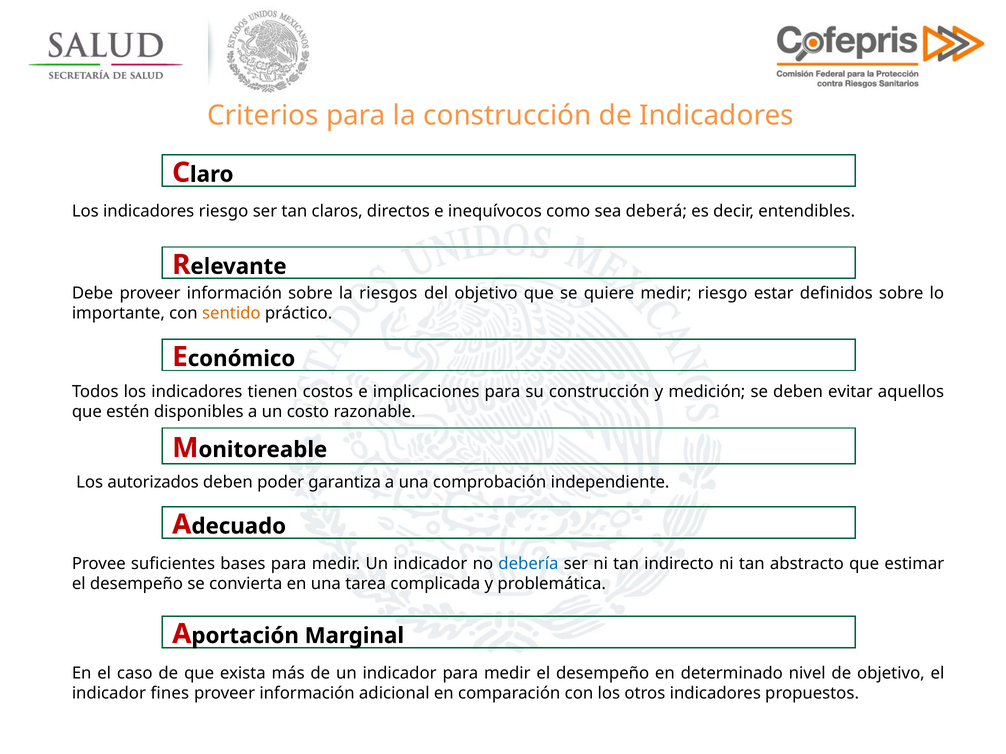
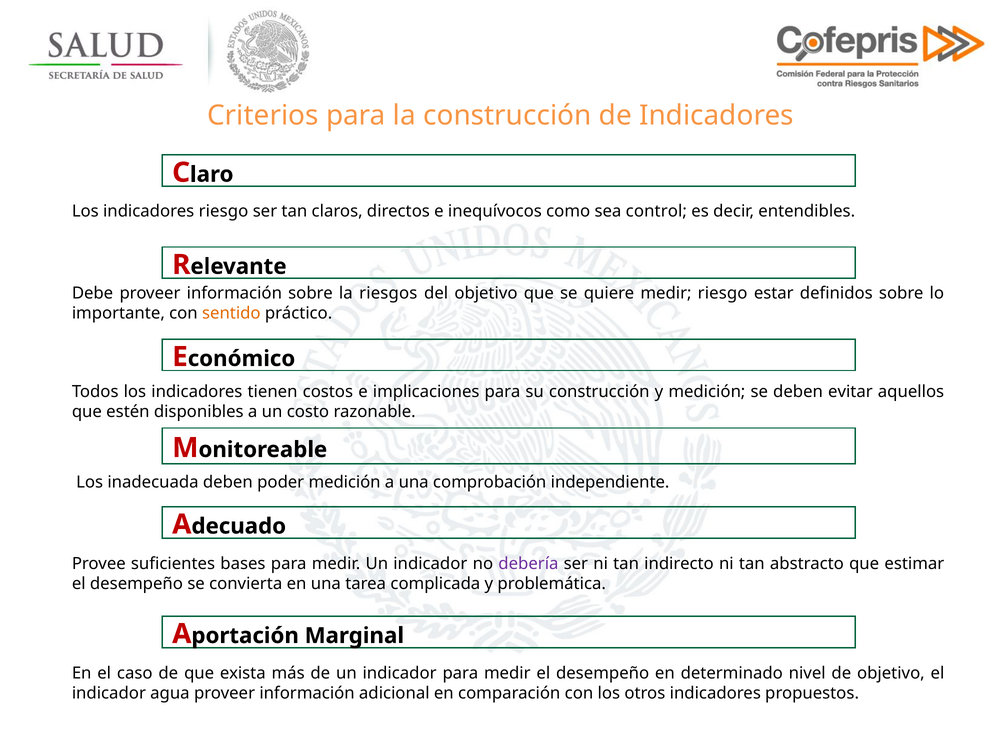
deberá: deberá -> control
autorizados: autorizados -> inadecuada
poder garantiza: garantiza -> medición
debería colour: blue -> purple
fines: fines -> agua
